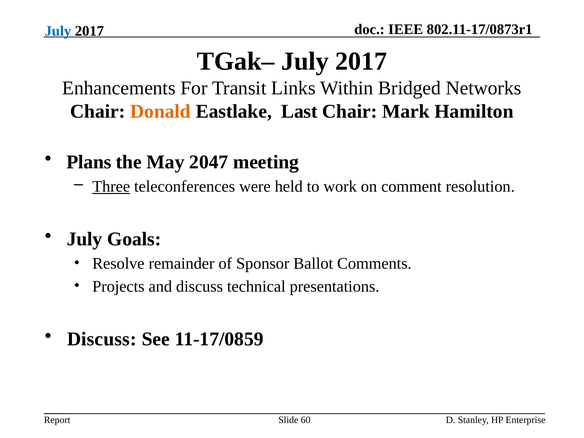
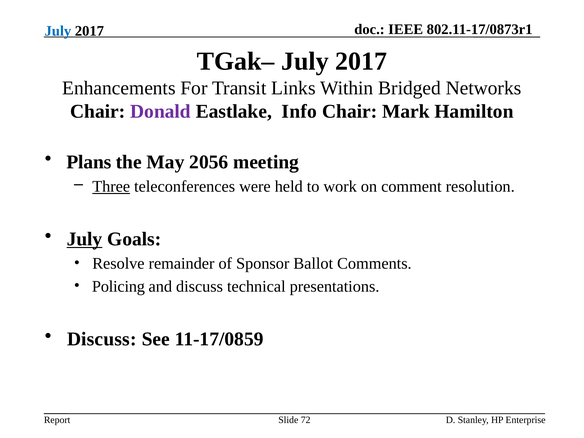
Donald colour: orange -> purple
Last: Last -> Info
2047: 2047 -> 2056
July at (85, 239) underline: none -> present
Projects: Projects -> Policing
60: 60 -> 72
